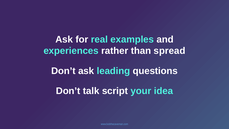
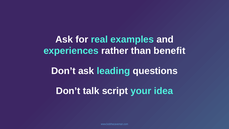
spread: spread -> benefit
